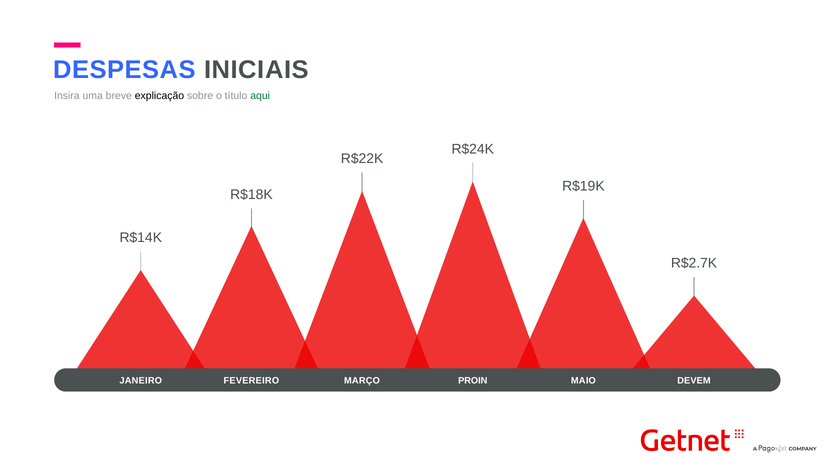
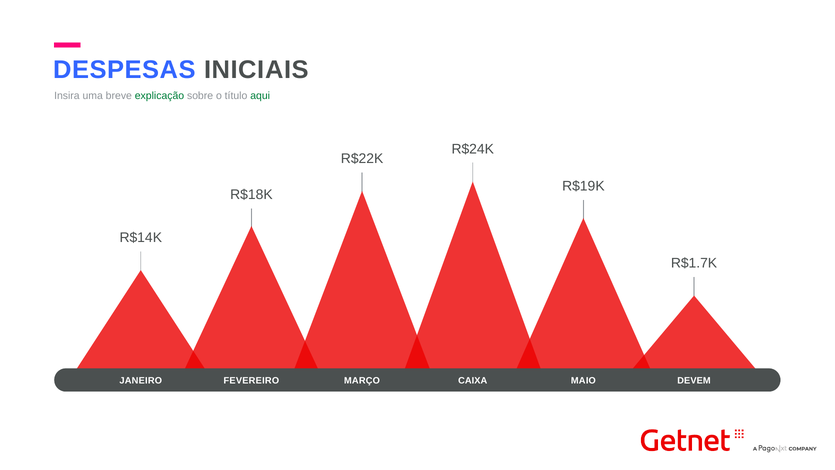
explicação colour: black -> green
R$2.7K: R$2.7K -> R$1.7K
PROIN: PROIN -> CAIXA
